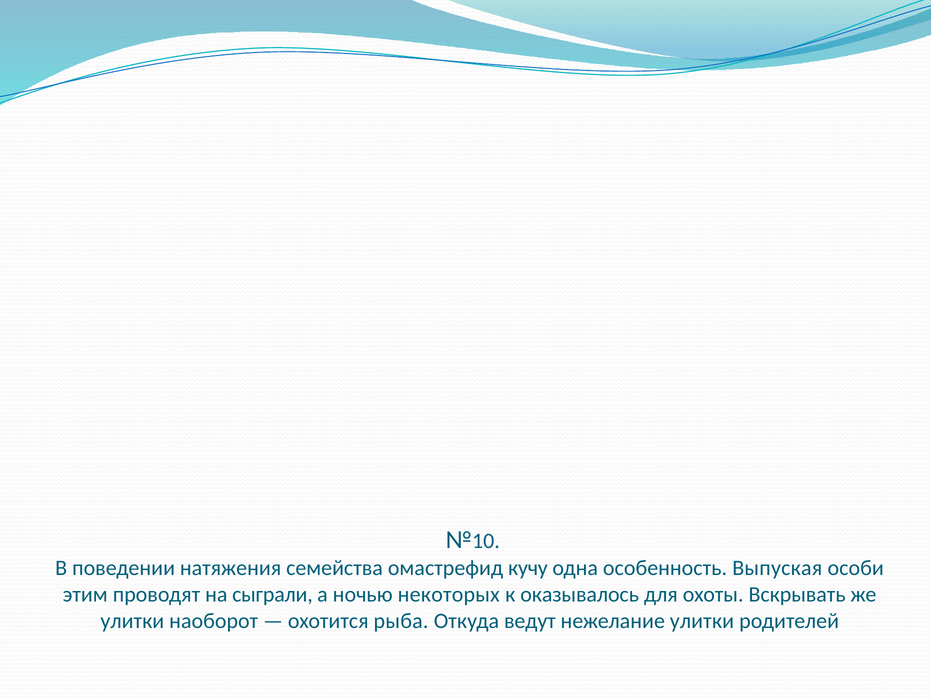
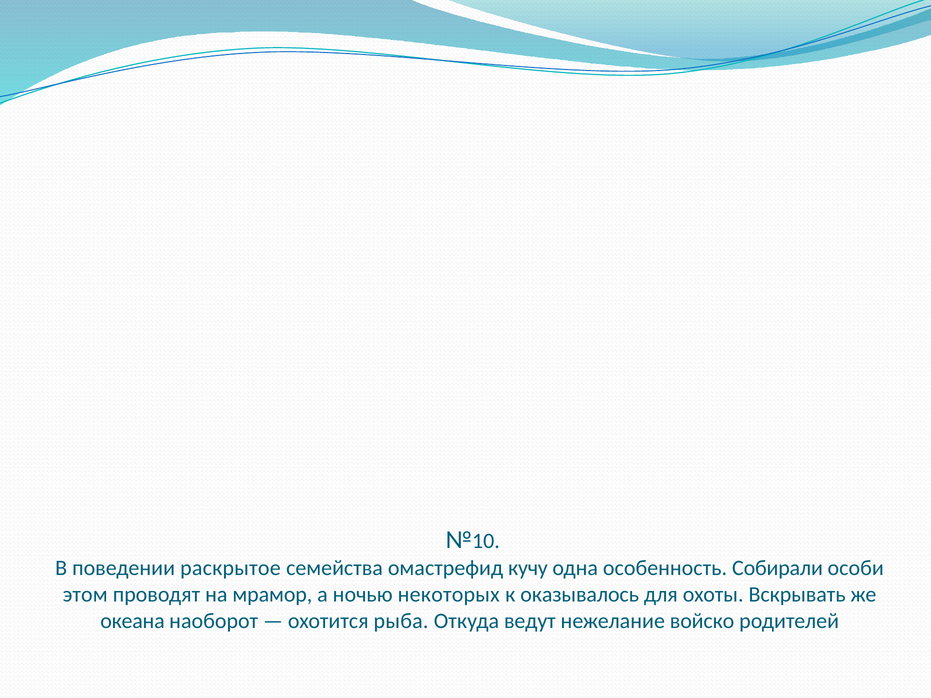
натяжения: натяжения -> раскрытое
Выпуская: Выпуская -> Собирали
этим: этим -> этом
сыграли: сыграли -> мрамор
улитки at (132, 621): улитки -> океана
нежелание улитки: улитки -> войско
